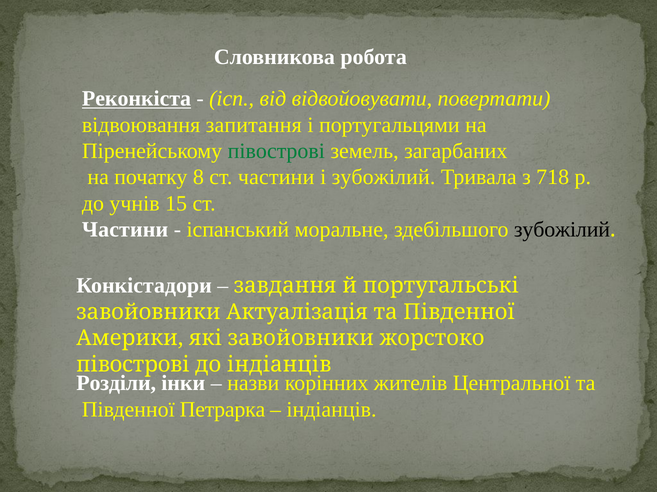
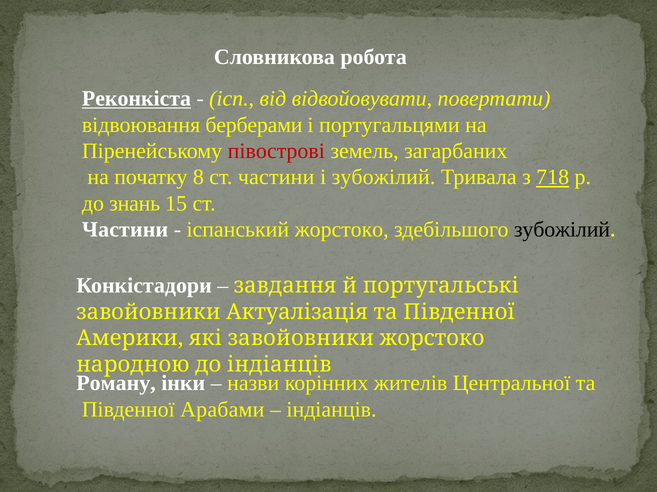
запитання: запитання -> берберами
півострові at (276, 151) colour: green -> red
718 underline: none -> present
учнів: учнів -> знань
іспанський моральне: моральне -> жорстоко
півострові at (133, 365): півострові -> народною
Розділи: Розділи -> Роману
Петрарка: Петрарка -> Арабами
